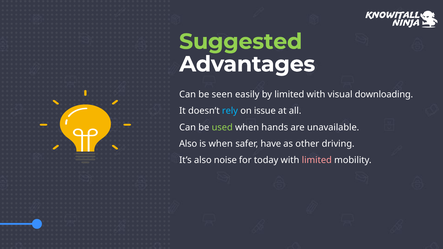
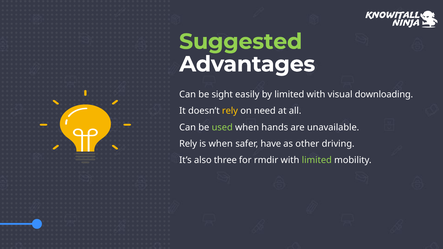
seen: seen -> sight
rely at (230, 111) colour: light blue -> yellow
issue: issue -> need
Also at (188, 144): Also -> Rely
noise: noise -> three
today: today -> rmdir
limited at (317, 160) colour: pink -> light green
